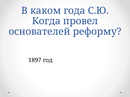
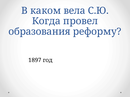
года: года -> вела
основателей: основателей -> образования
